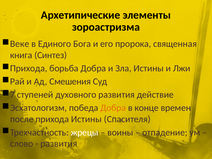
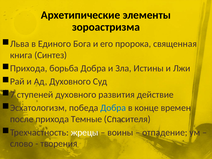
Веке: Веке -> Льва
Ад Смешения: Смешения -> Духовного
Добра at (113, 108) colour: orange -> blue
прихода Истины: Истины -> Темные
развития at (59, 144): развития -> творения
